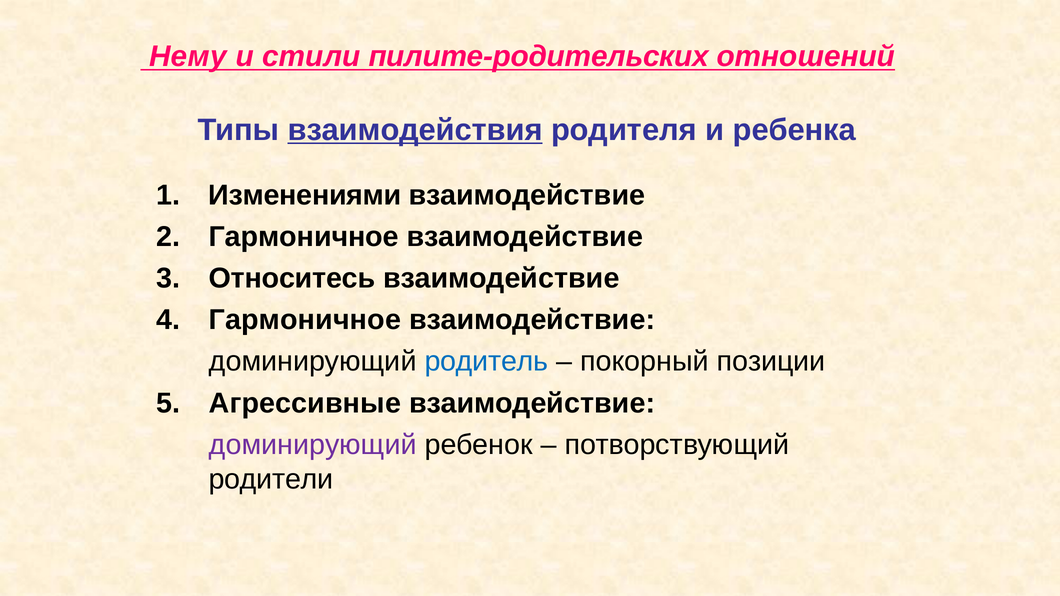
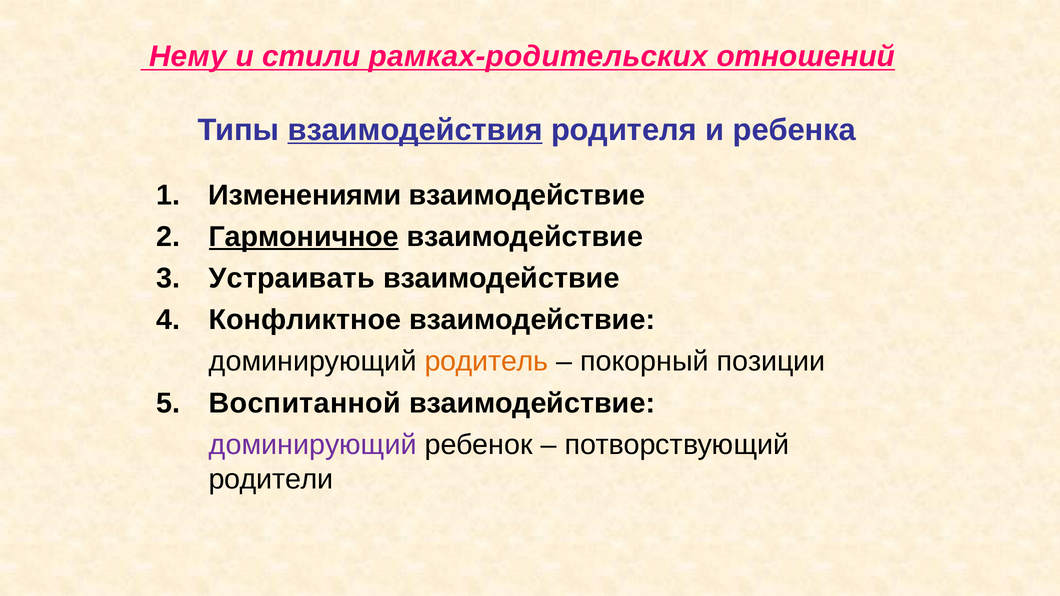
пилите-родительских: пилите-родительских -> рамках-родительских
Гармоничное at (304, 237) underline: none -> present
Относитесь: Относитесь -> Устраивать
Гармоничное at (305, 320): Гармоничное -> Конфликтное
родитель colour: blue -> orange
Агрессивные: Агрессивные -> Воспитанной
